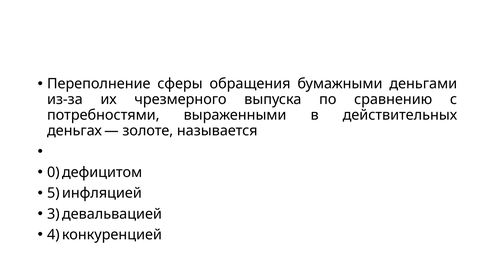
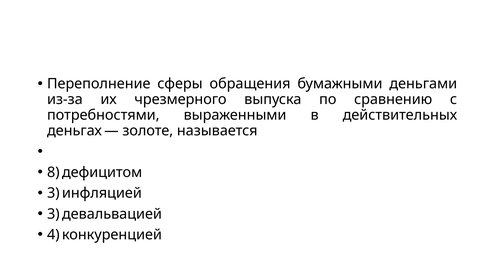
0: 0 -> 8
5 at (53, 193): 5 -> 3
